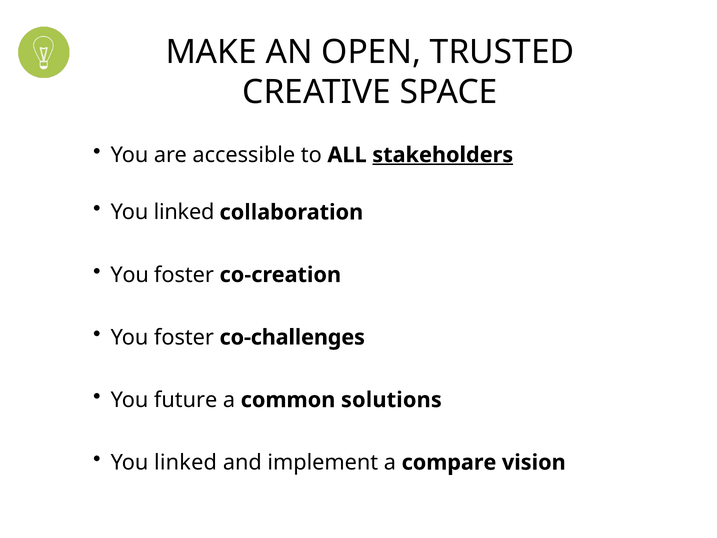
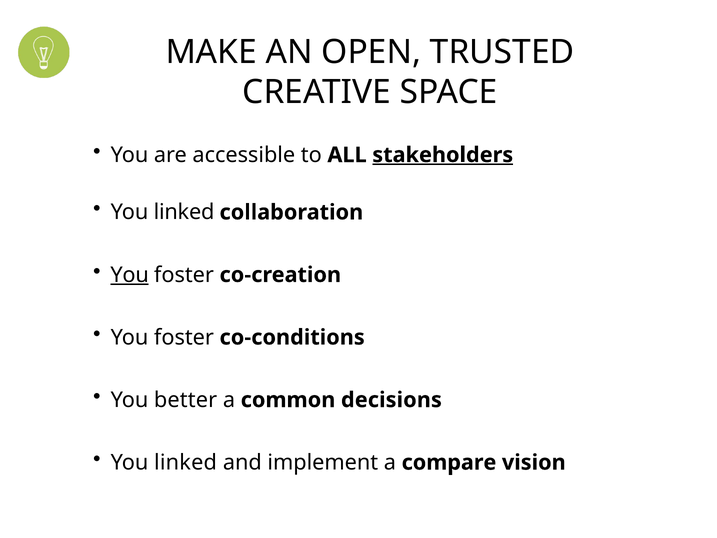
You at (130, 275) underline: none -> present
co-challenges: co-challenges -> co-conditions
future: future -> better
solutions: solutions -> decisions
